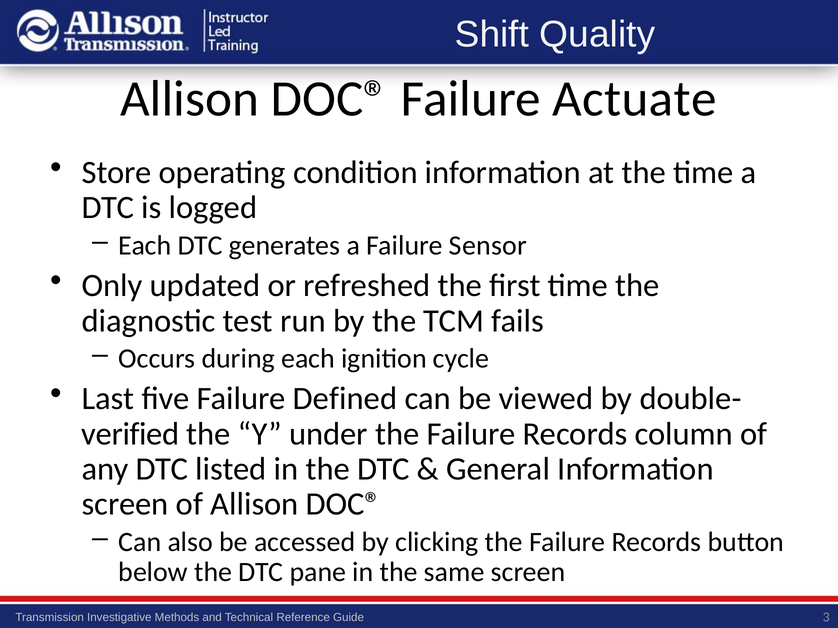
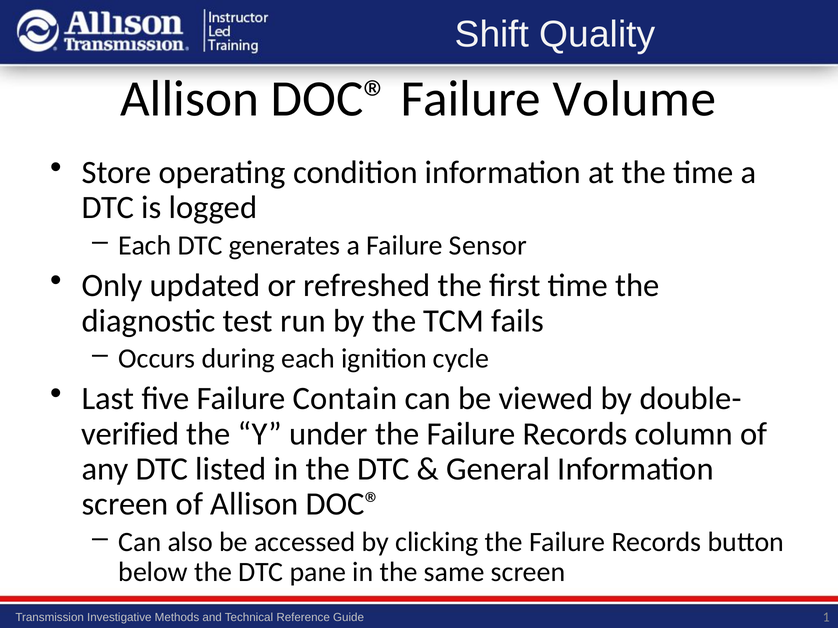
Actuate: Actuate -> Volume
Defined: Defined -> Contain
3: 3 -> 1
